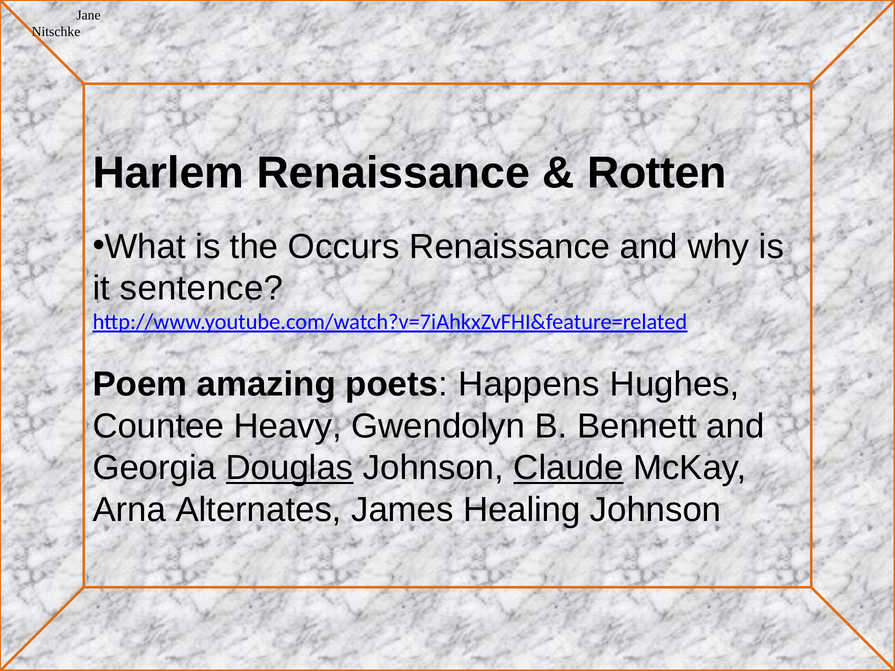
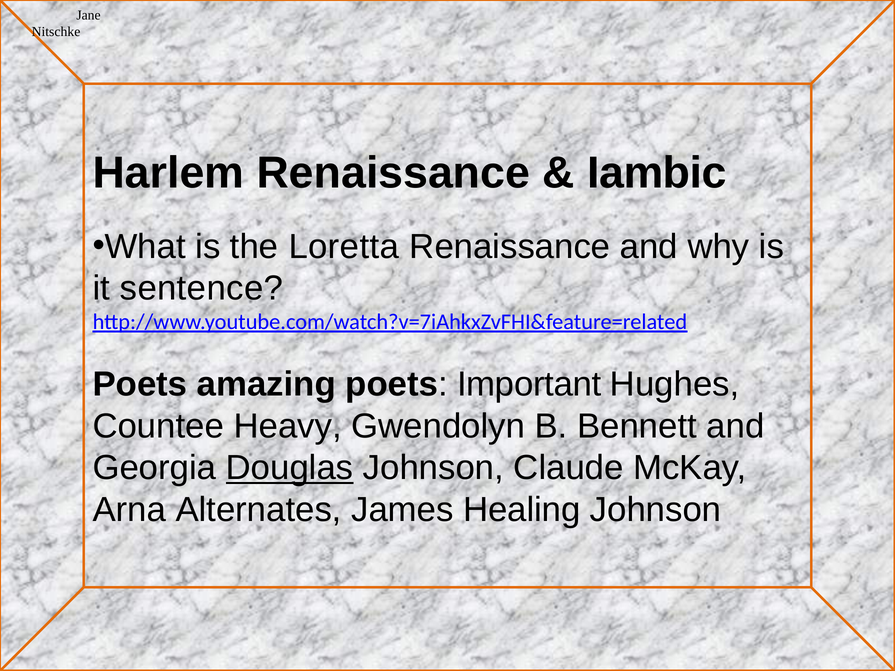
Rotten: Rotten -> Iambic
Occurs: Occurs -> Loretta
Poem at (140, 384): Poem -> Poets
Happens: Happens -> Important
Claude underline: present -> none
